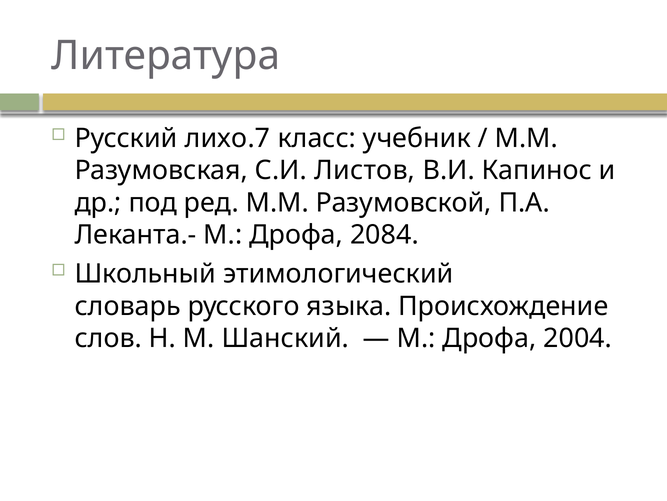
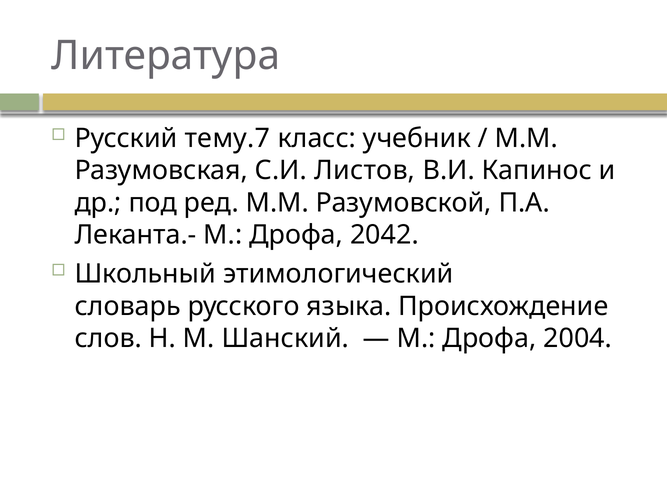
лихо.7: лихо.7 -> тему.7
2084: 2084 -> 2042
